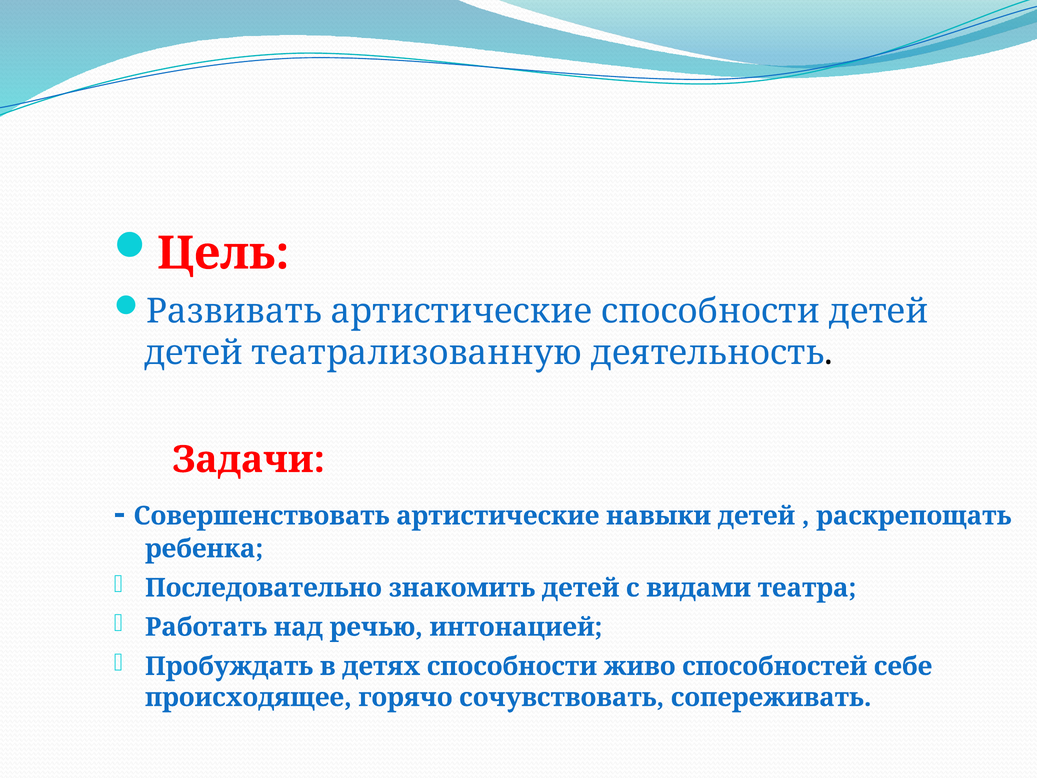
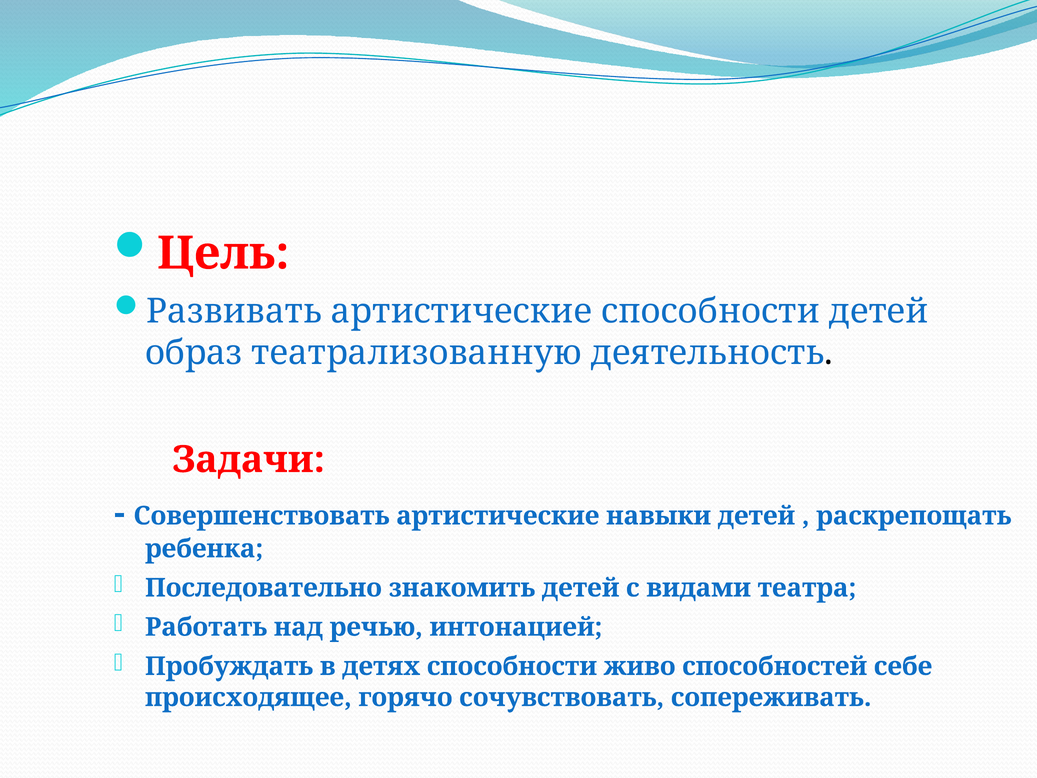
детей at (194, 353): детей -> образ
